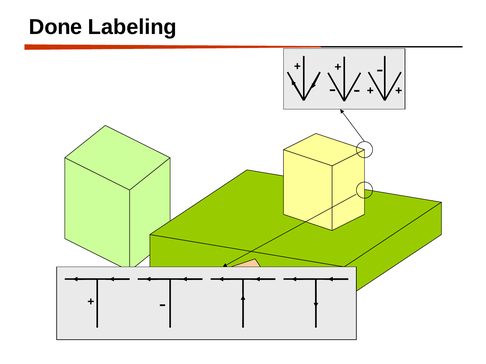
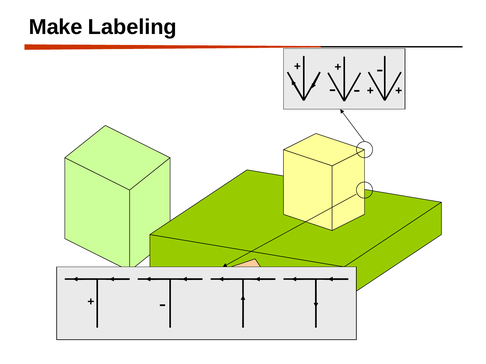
Done: Done -> Make
